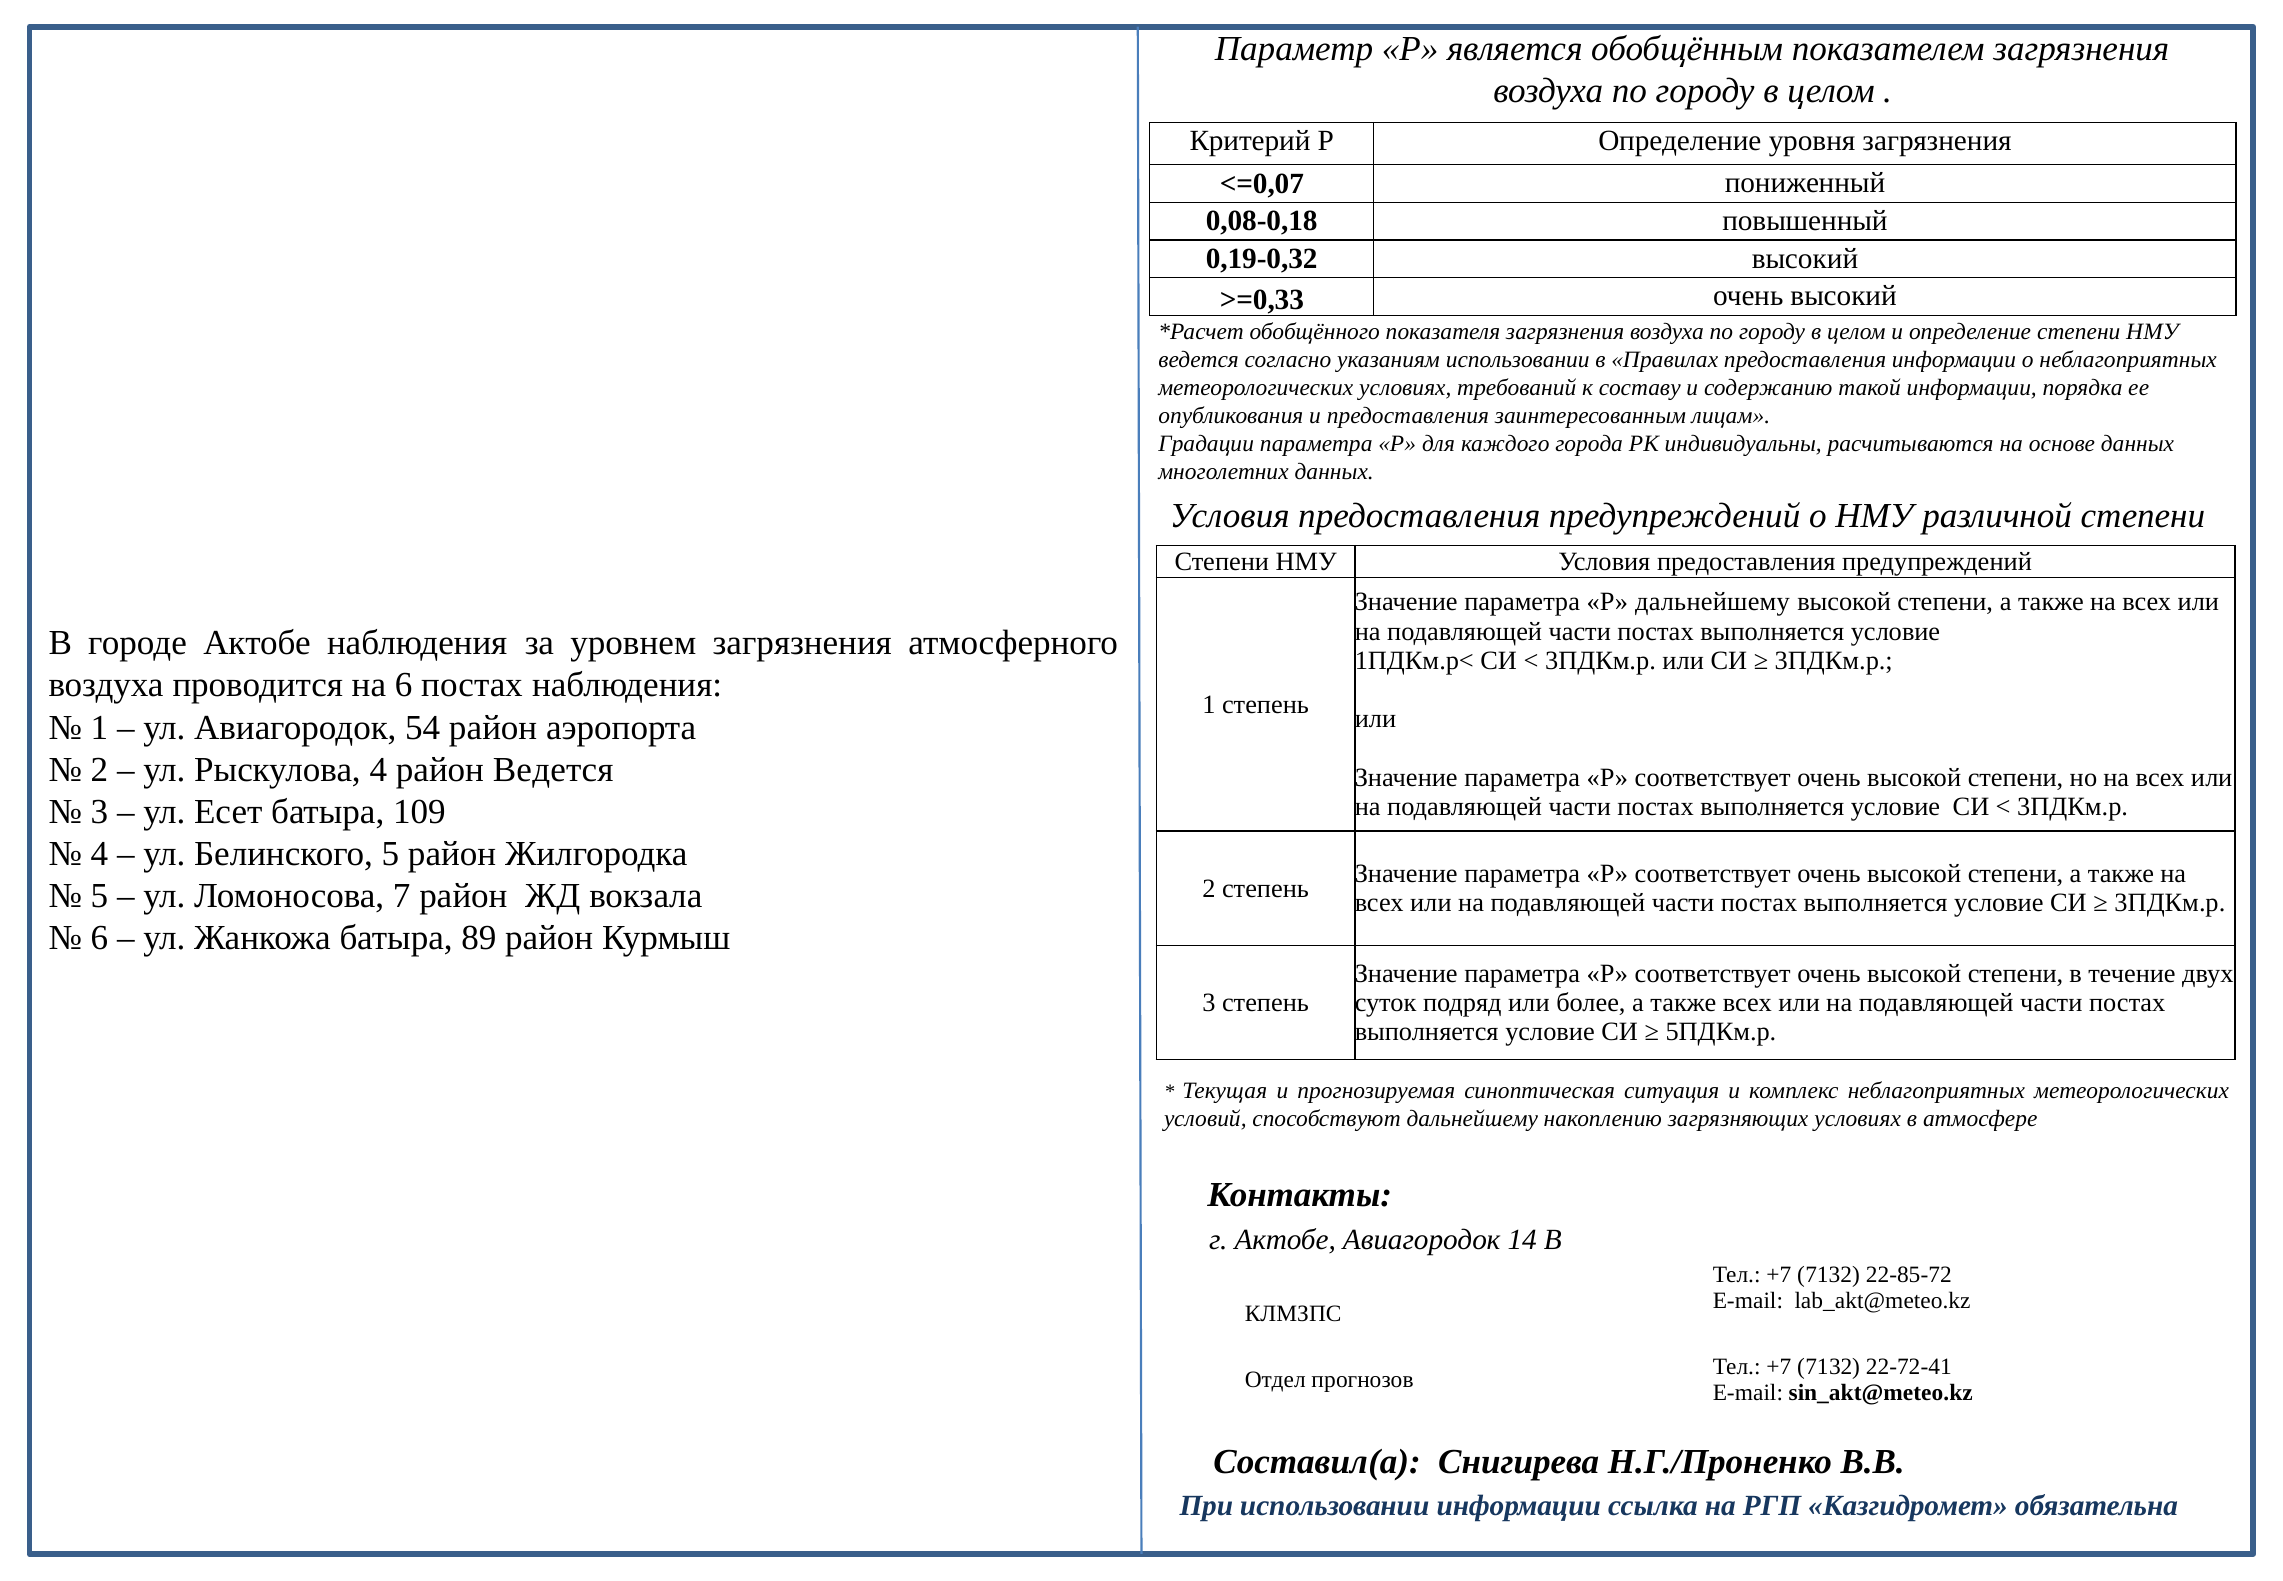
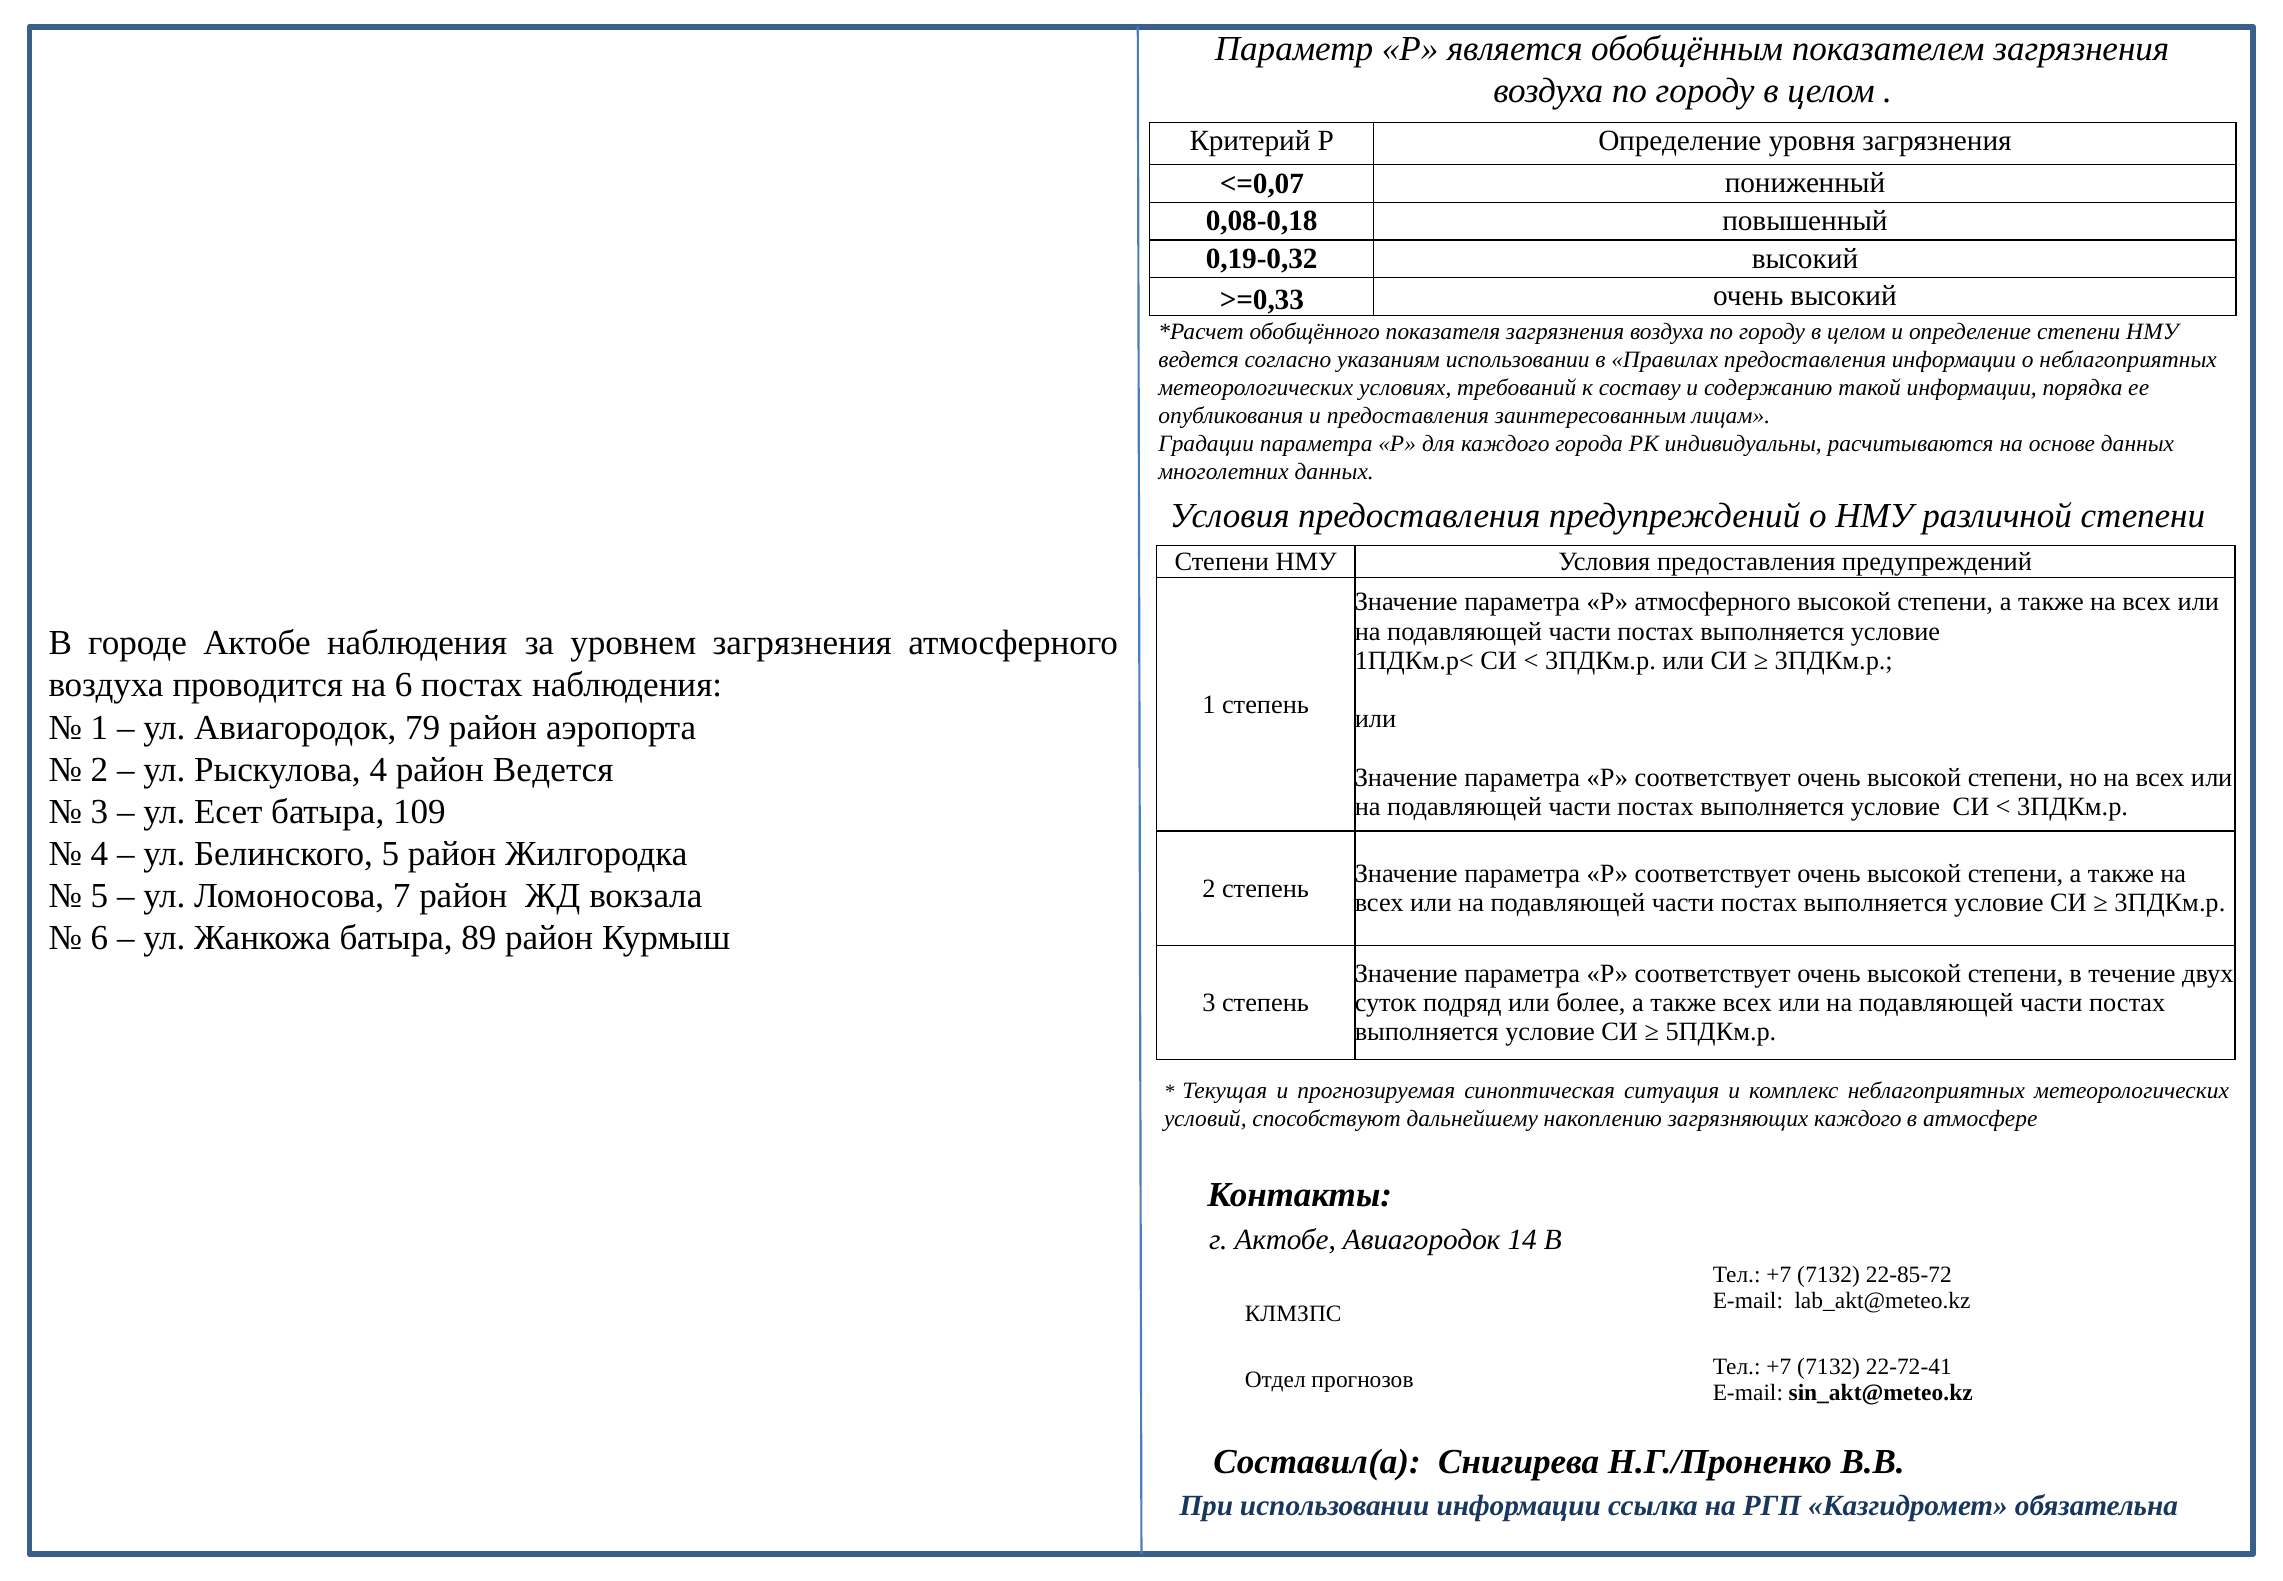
Р дальнейшему: дальнейшему -> атмосферного
54: 54 -> 79
загрязняющих условиях: условиях -> каждого
